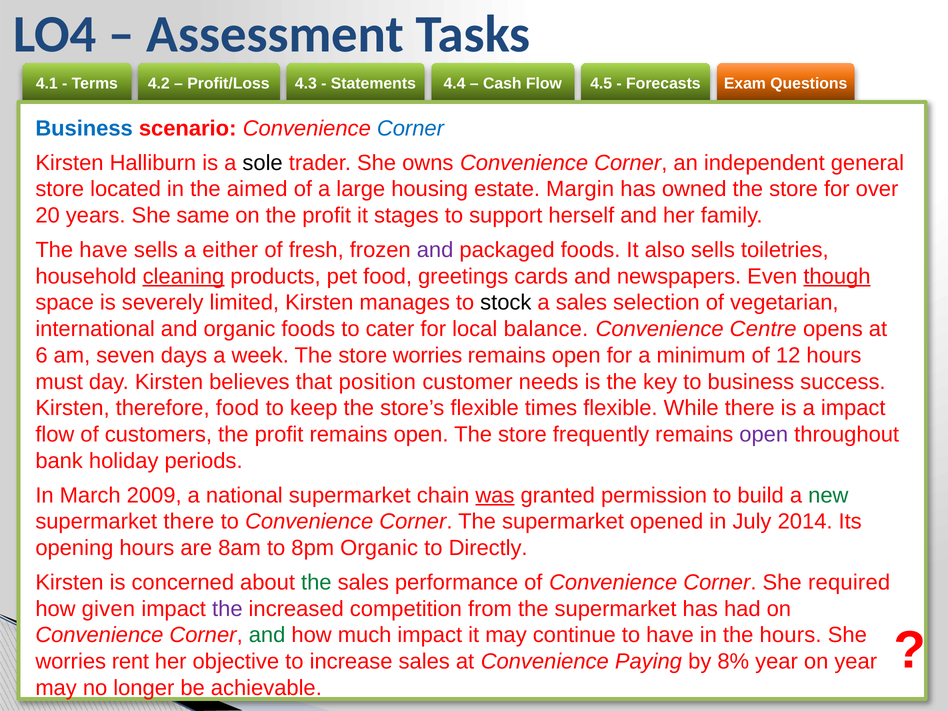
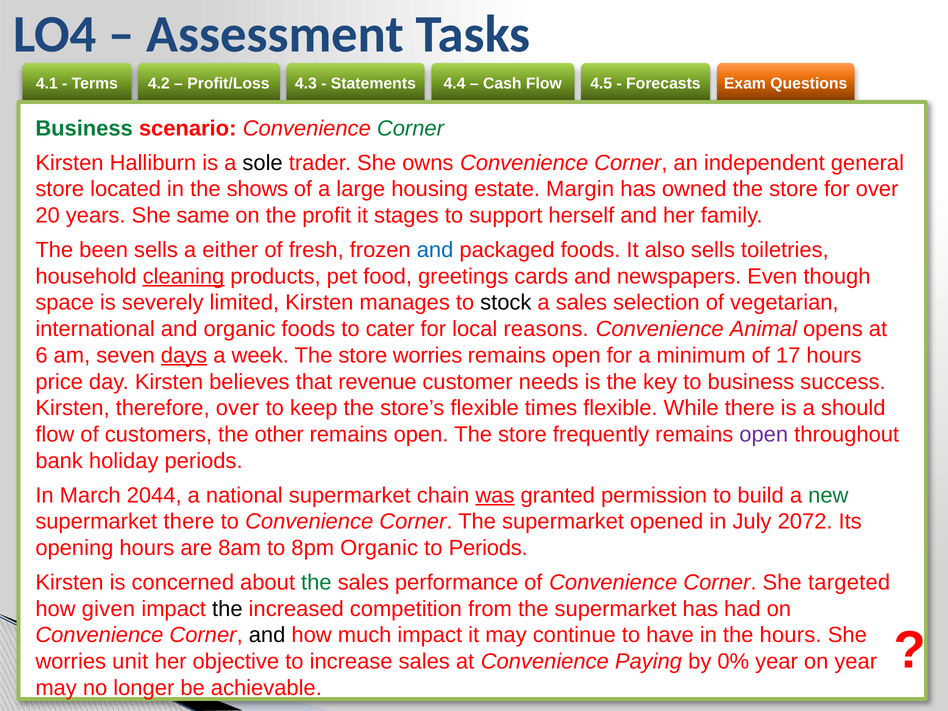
Business at (84, 129) colour: blue -> green
Corner at (410, 129) colour: blue -> green
aimed: aimed -> shows
The have: have -> been
and at (435, 250) colour: purple -> blue
though underline: present -> none
balance: balance -> reasons
Centre: Centre -> Animal
days underline: none -> present
12: 12 -> 17
must: must -> price
position: position -> revenue
therefore food: food -> over
a impact: impact -> should
customers the profit: profit -> other
2009: 2009 -> 2044
2014: 2014 -> 2072
to Directly: Directly -> Periods
required: required -> targeted
the at (227, 609) colour: purple -> black
and at (267, 635) colour: green -> black
rent: rent -> unit
8%: 8% -> 0%
